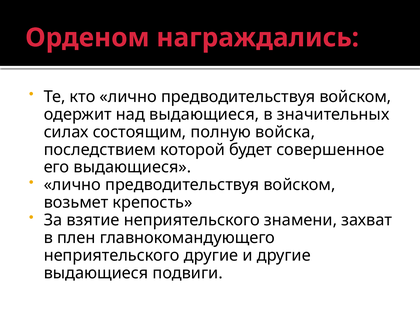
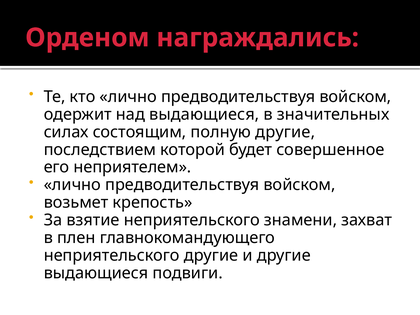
полную войска: войска -> другие
его выдающиеся: выдающиеся -> неприятелем
